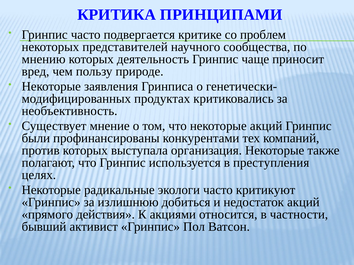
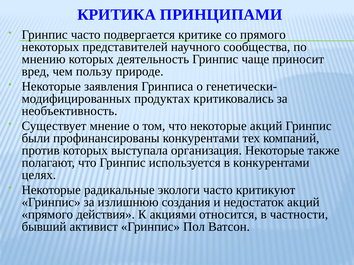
со проблем: проблем -> прямого
в преступления: преступления -> конкурентами
добиться: добиться -> создания
